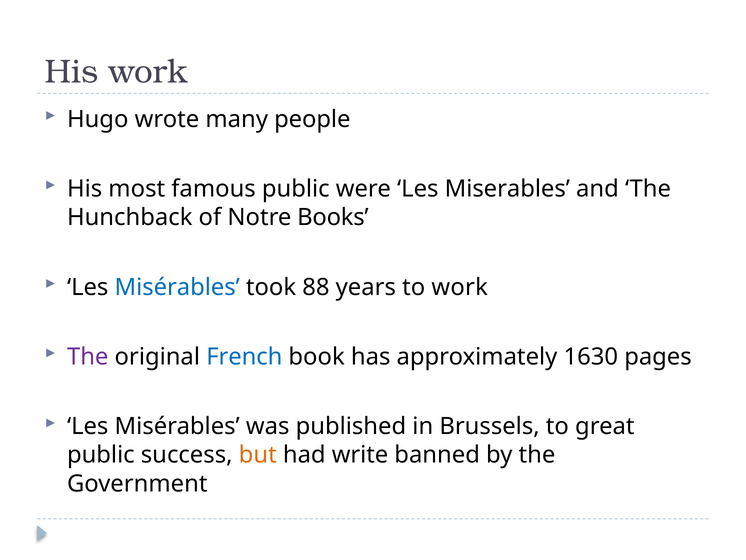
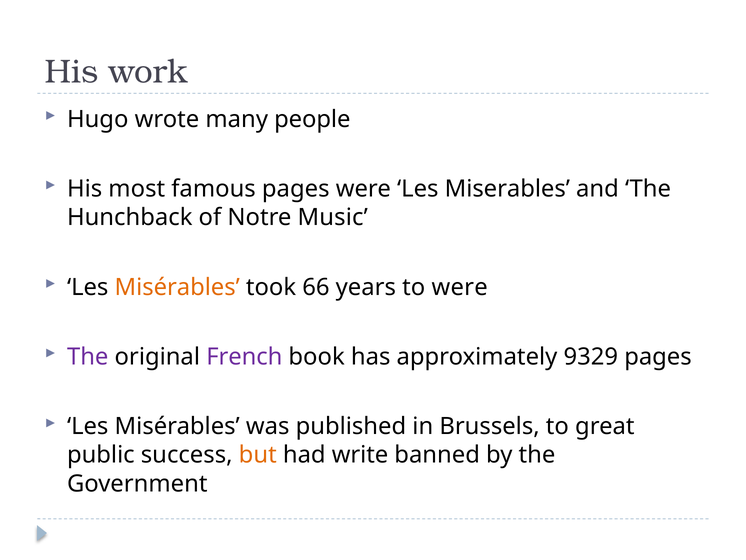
famous public: public -> pages
Books: Books -> Music
Misérables at (177, 287) colour: blue -> orange
88: 88 -> 66
to work: work -> were
French colour: blue -> purple
1630: 1630 -> 9329
